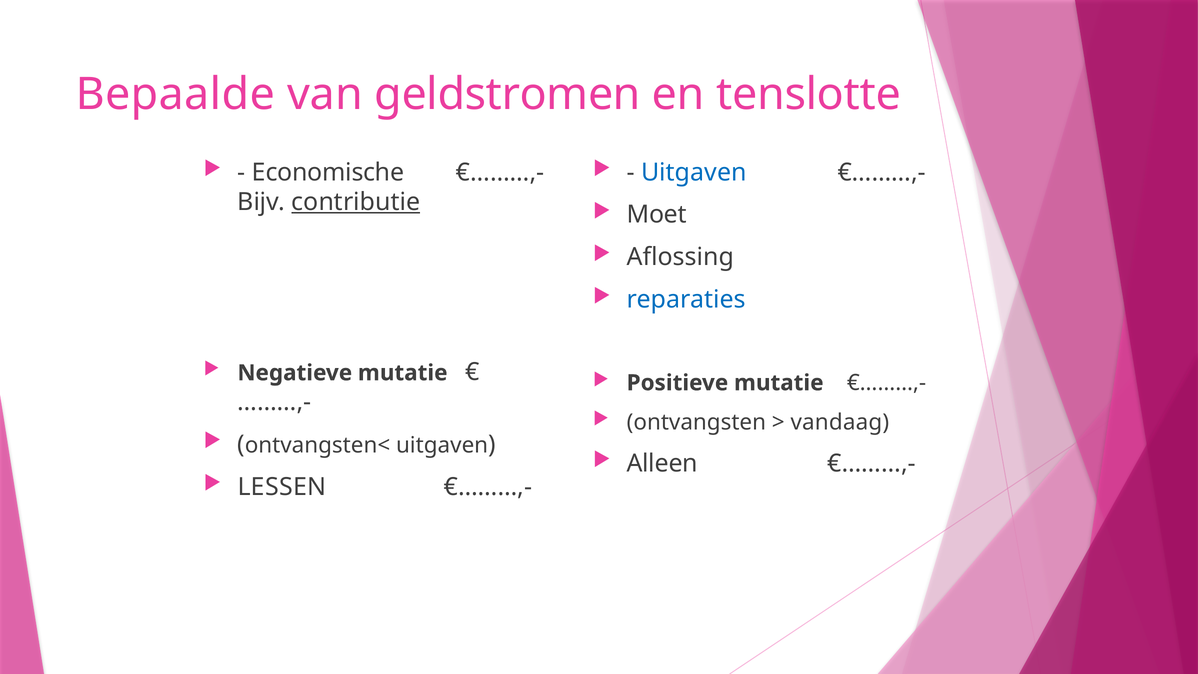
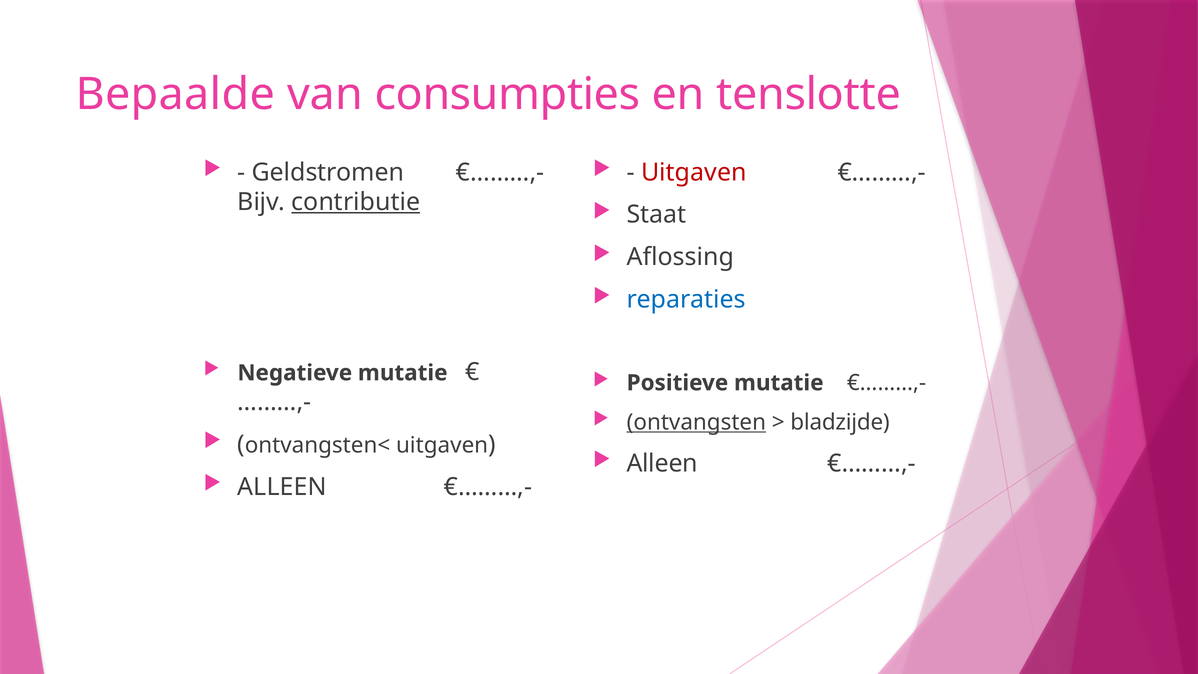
geldstromen: geldstromen -> consumpties
Economische: Economische -> Geldstromen
Uitgaven at (694, 172) colour: blue -> red
Moet: Moet -> Staat
ontvangsten underline: none -> present
vandaag: vandaag -> bladzijde
LESSEN at (282, 487): LESSEN -> ALLEEN
